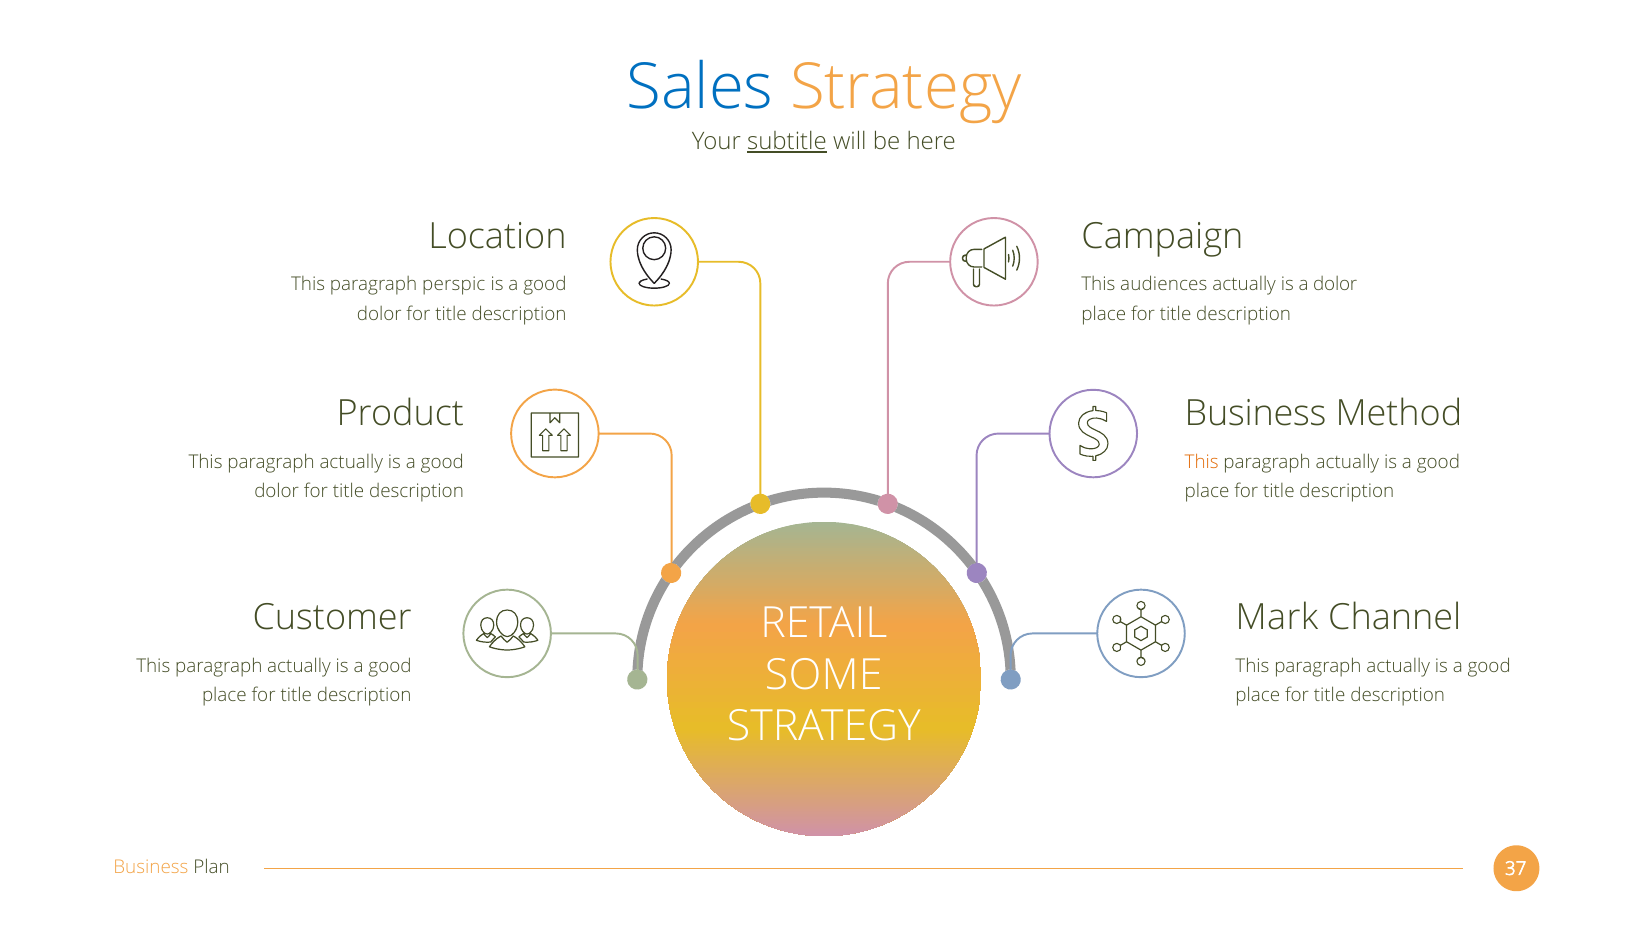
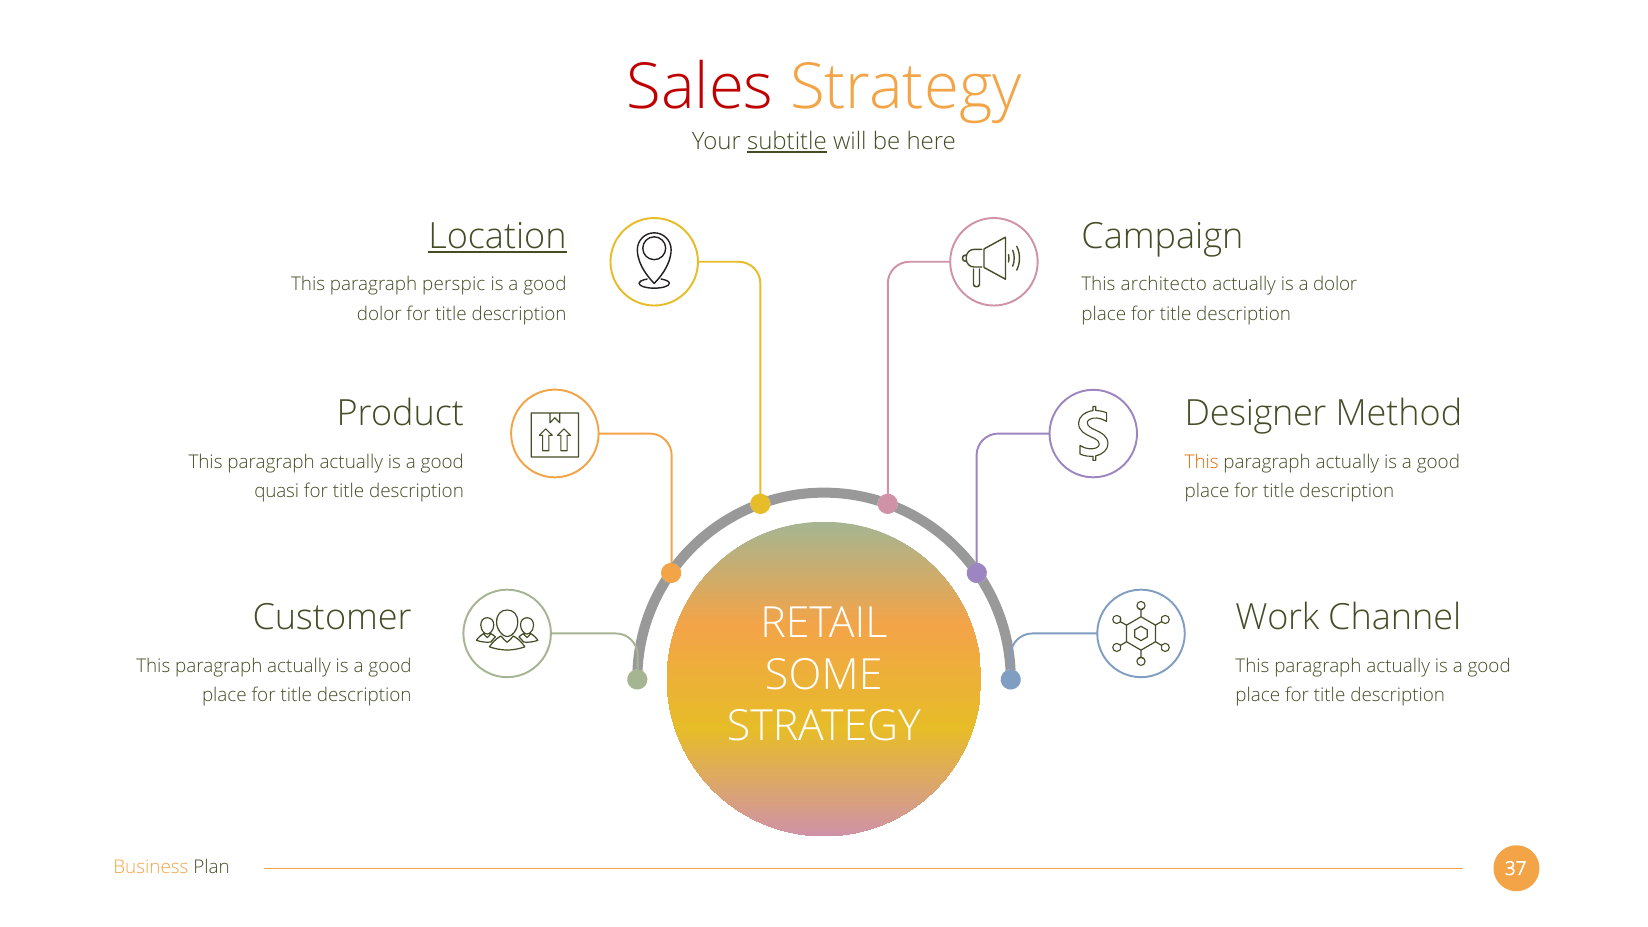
Sales colour: blue -> red
Location underline: none -> present
audiences: audiences -> architecto
Business at (1256, 414): Business -> Designer
dolor at (277, 491): dolor -> quasi
Mark: Mark -> Work
